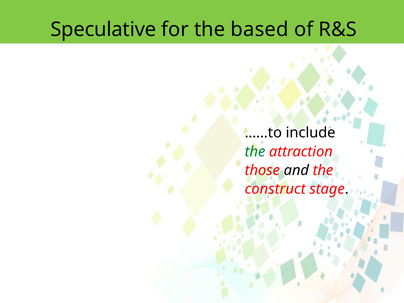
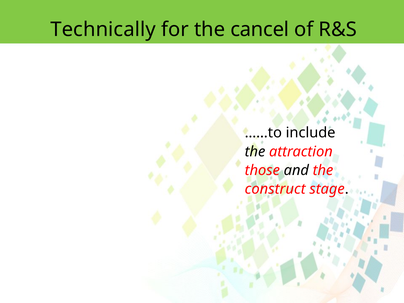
Speculative: Speculative -> Technically
based: based -> cancel
the at (255, 152) colour: green -> black
